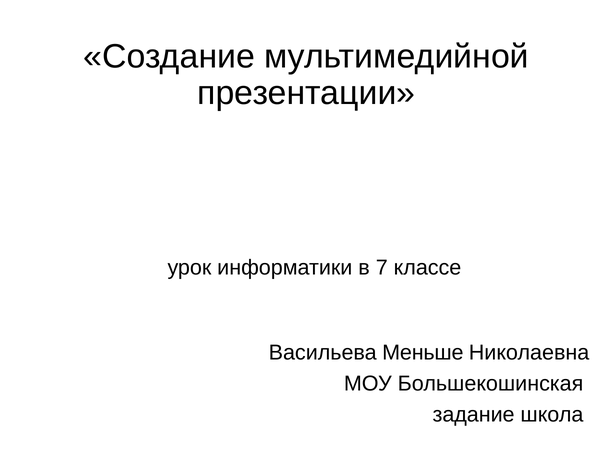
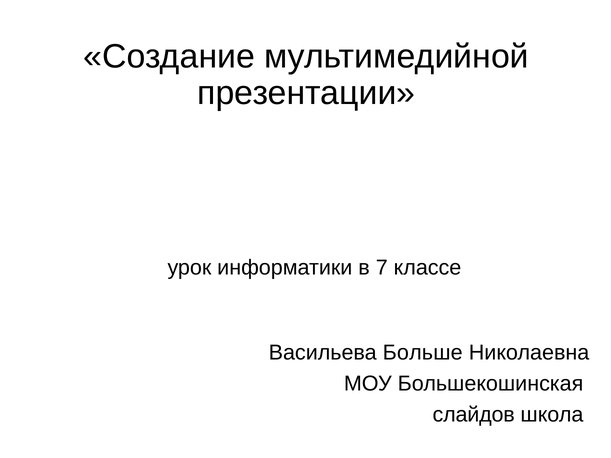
Меньше: Меньше -> Больше
задание: задание -> слайдов
